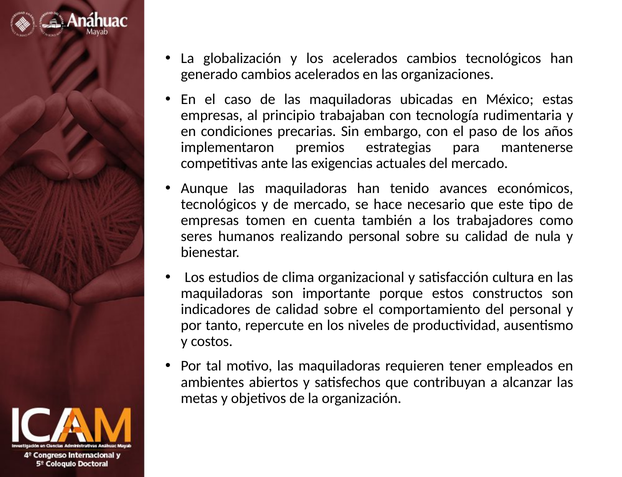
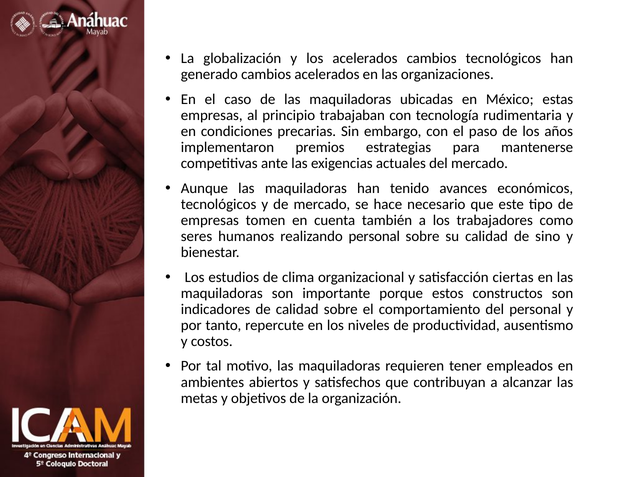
nula: nula -> sino
cultura: cultura -> ciertas
